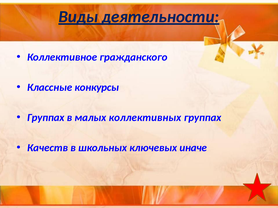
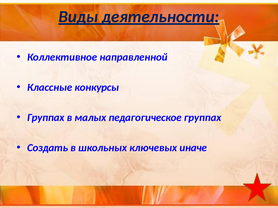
гражданского: гражданского -> направленной
коллективных: коллективных -> педагогическое
Качеств: Качеств -> Создать
